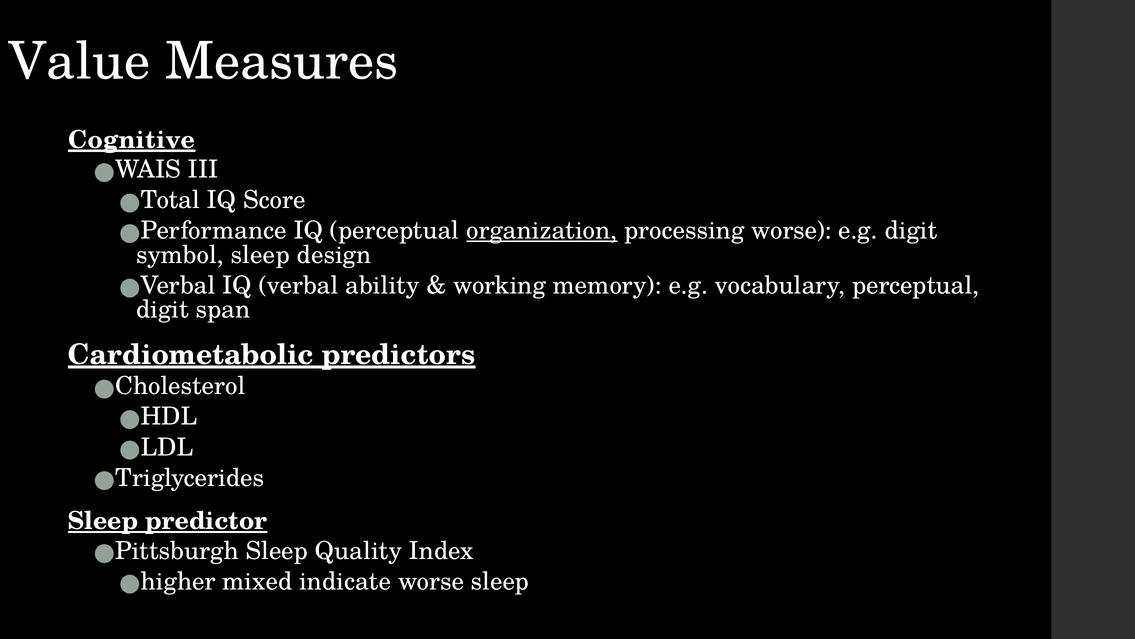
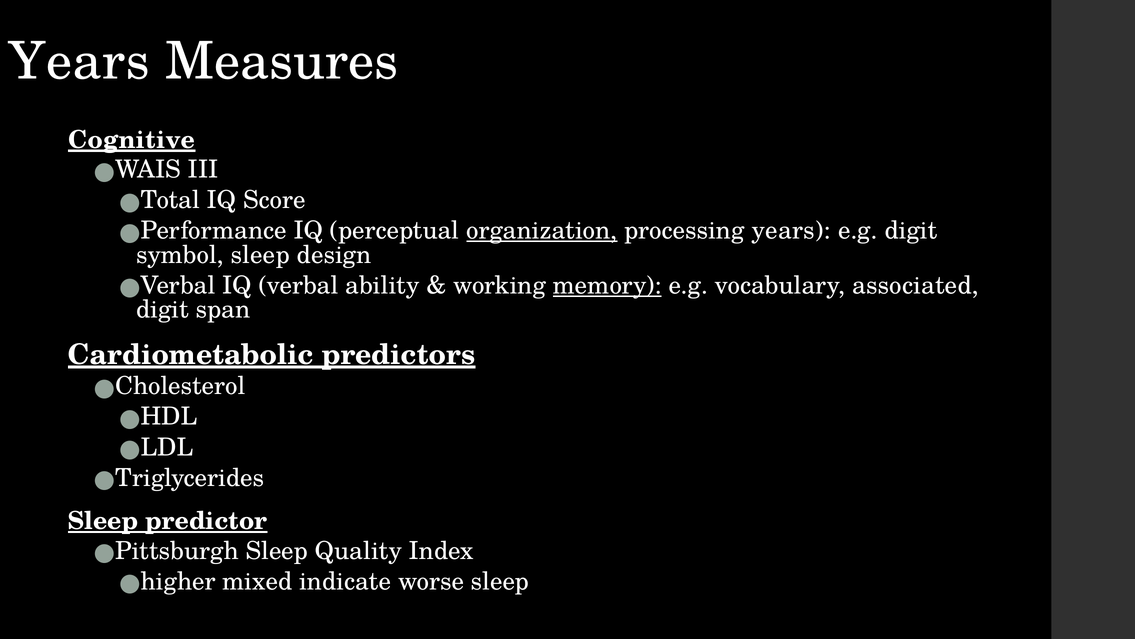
Value at (79, 61): Value -> Years
processing worse: worse -> years
memory underline: none -> present
vocabulary perceptual: perceptual -> associated
